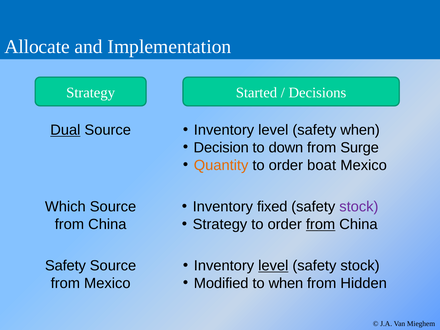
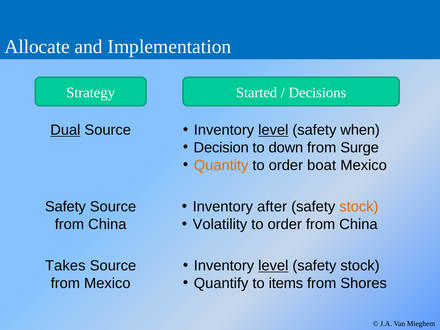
level at (273, 130) underline: none -> present
fixed: fixed -> after
stock at (359, 207) colour: purple -> orange
Which at (65, 207): Which -> Safety
Strategy at (220, 224): Strategy -> Volatility
from at (321, 224) underline: present -> none
Safety at (65, 266): Safety -> Takes
Modified: Modified -> Quantify
to when: when -> items
Hidden: Hidden -> Shores
